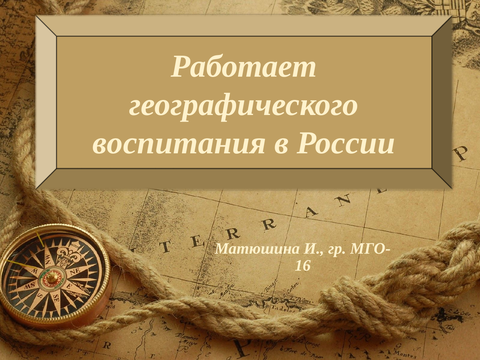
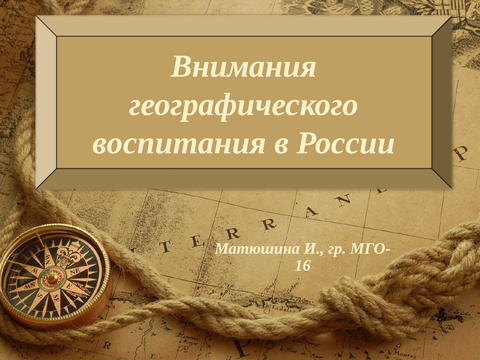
Работает: Работает -> Внимания
